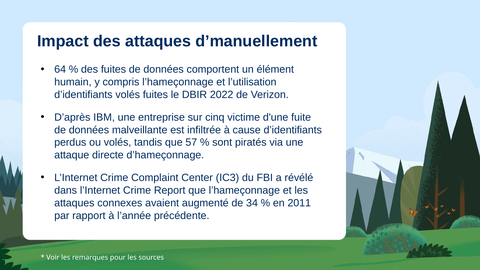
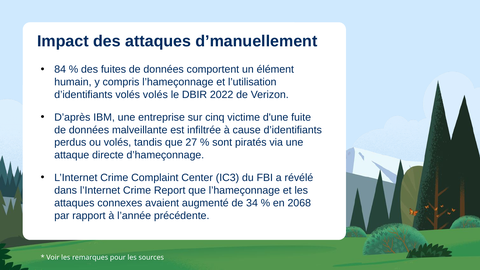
64: 64 -> 84
volés fuites: fuites -> volés
57: 57 -> 27
2011: 2011 -> 2068
